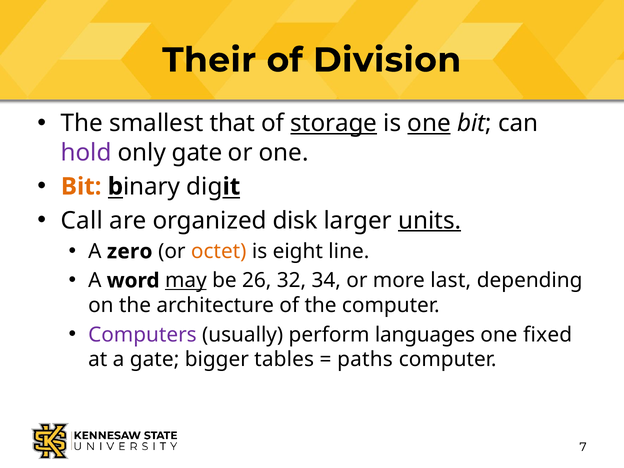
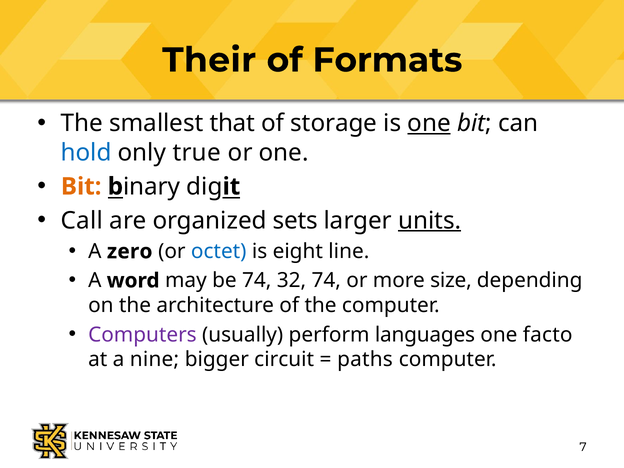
Division: Division -> Formats
storage underline: present -> none
hold colour: purple -> blue
only gate: gate -> true
disk: disk -> sets
octet colour: orange -> blue
may underline: present -> none
be 26: 26 -> 74
32 34: 34 -> 74
last: last -> size
fixed: fixed -> facto
a gate: gate -> nine
tables: tables -> circuit
